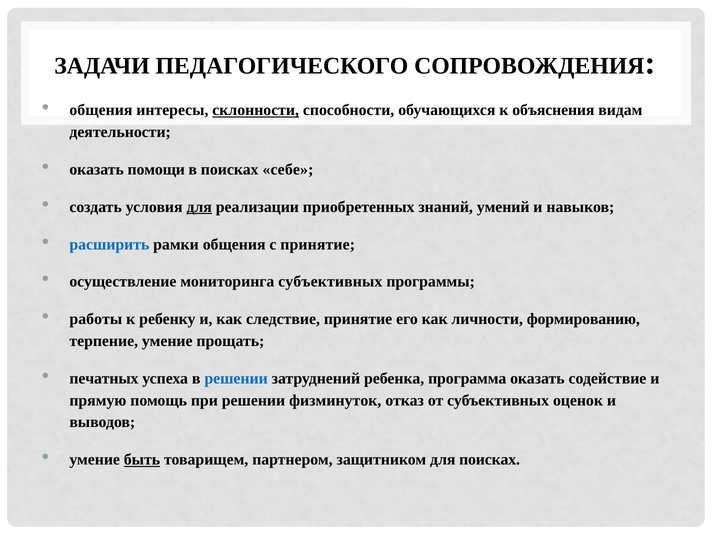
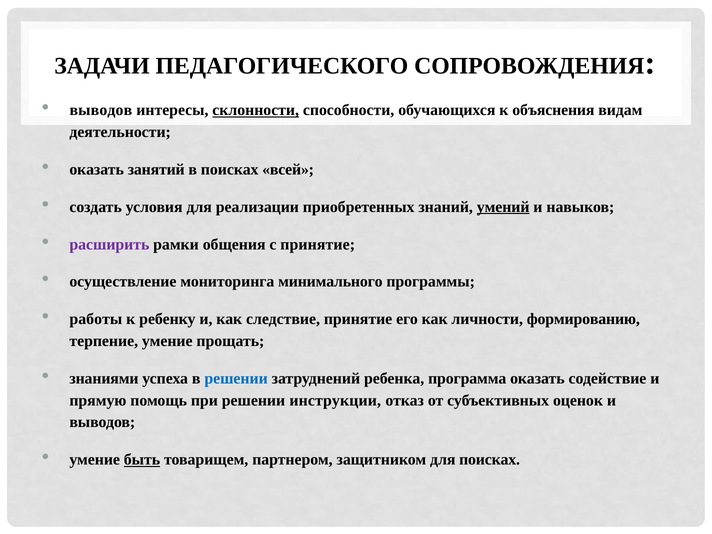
общения at (101, 110): общения -> выводов
помощи: помощи -> занятий
себе: себе -> всей
для at (199, 207) underline: present -> none
умений underline: none -> present
расширить colour: blue -> purple
мониторинга субъективных: субъективных -> минимального
печатных: печатных -> знаниями
физминуток: физминуток -> инструкции
